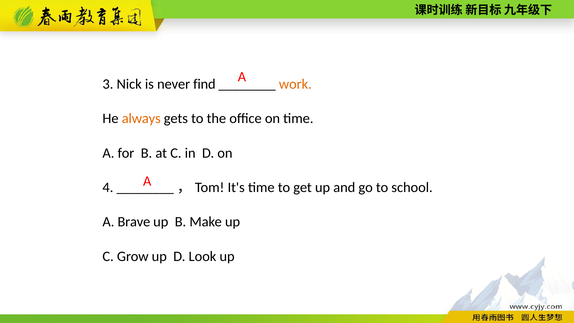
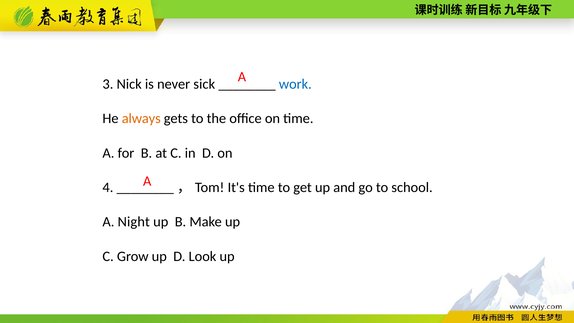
find: find -> sick
work colour: orange -> blue
Brave: Brave -> Night
